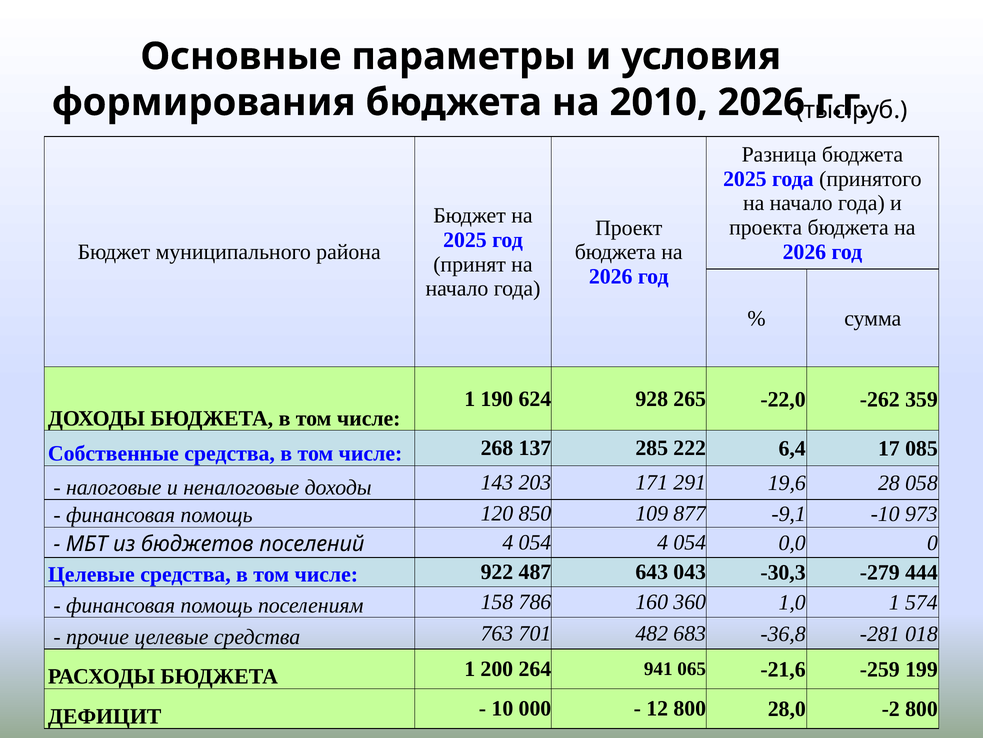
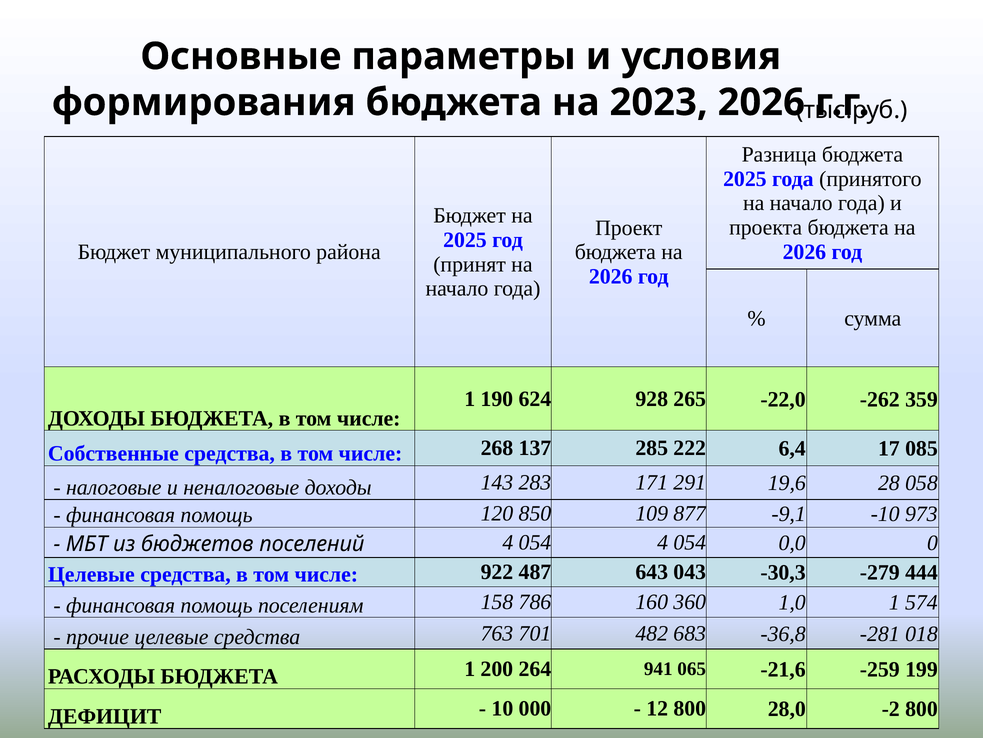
2010: 2010 -> 2023
203: 203 -> 283
